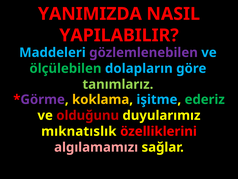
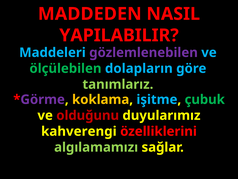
YANIMIZDA: YANIMIZDA -> MADDEDEN
ederiz: ederiz -> çubuk
mıknatıslık: mıknatıslık -> kahverengi
algılamamızı colour: pink -> light green
